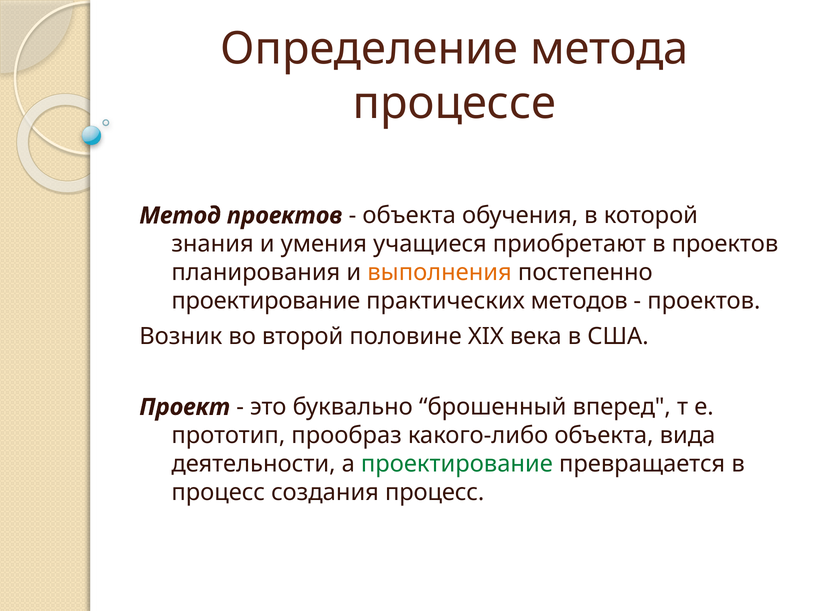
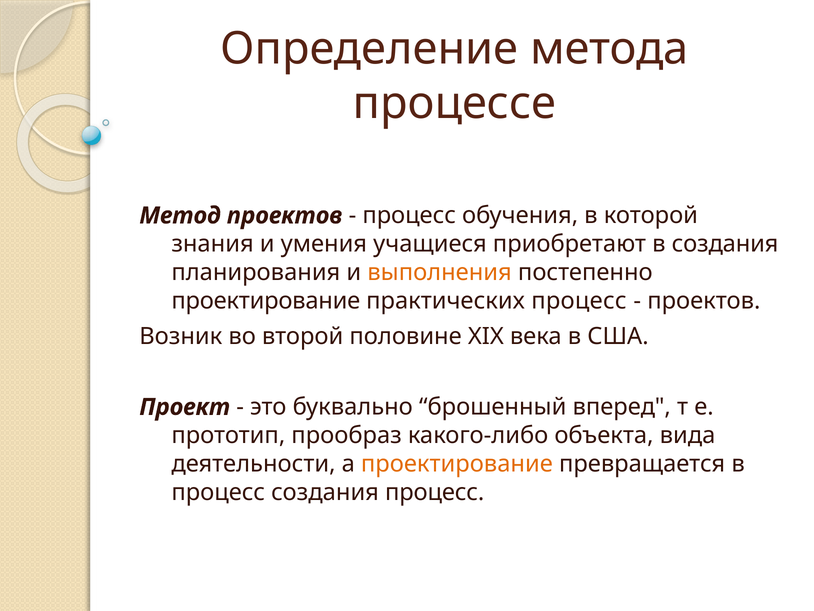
объекта at (409, 215): объекта -> процесс
в проектов: проектов -> создания
практических методов: методов -> процесс
проектирование at (457, 464) colour: green -> orange
